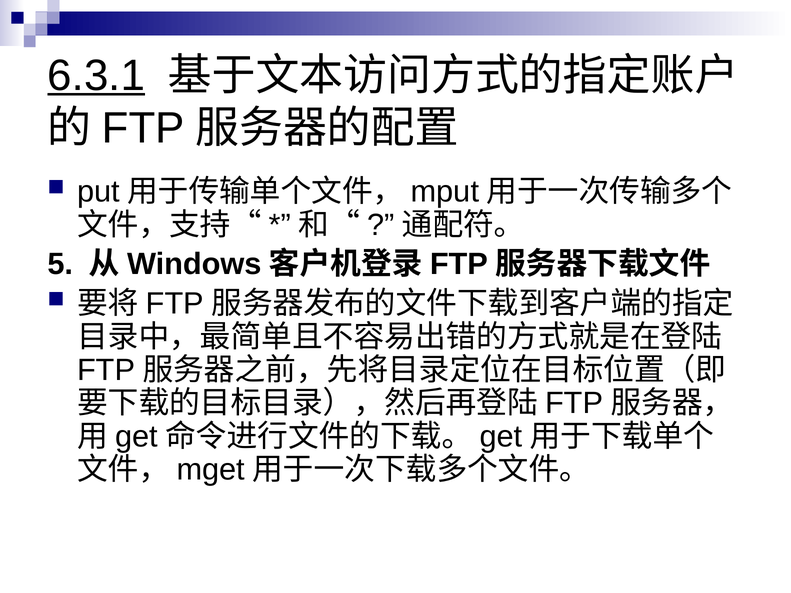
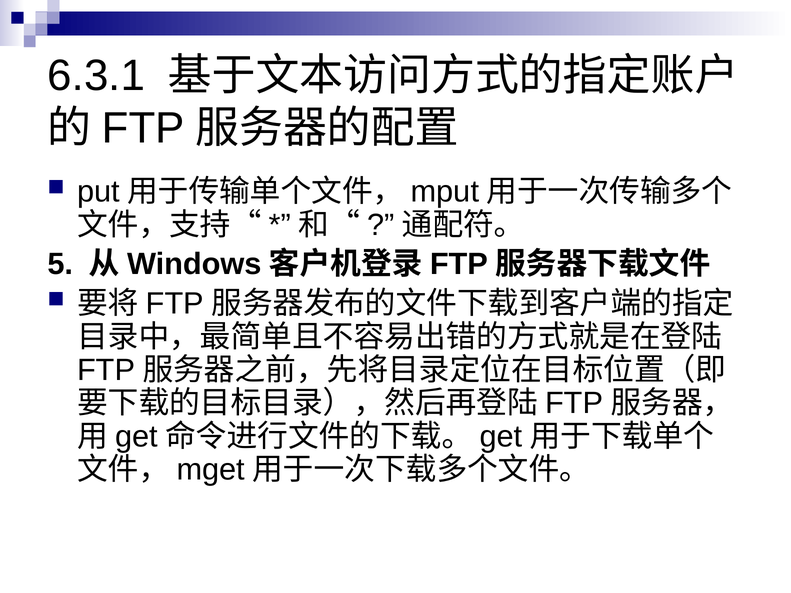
6.3.1 underline: present -> none
